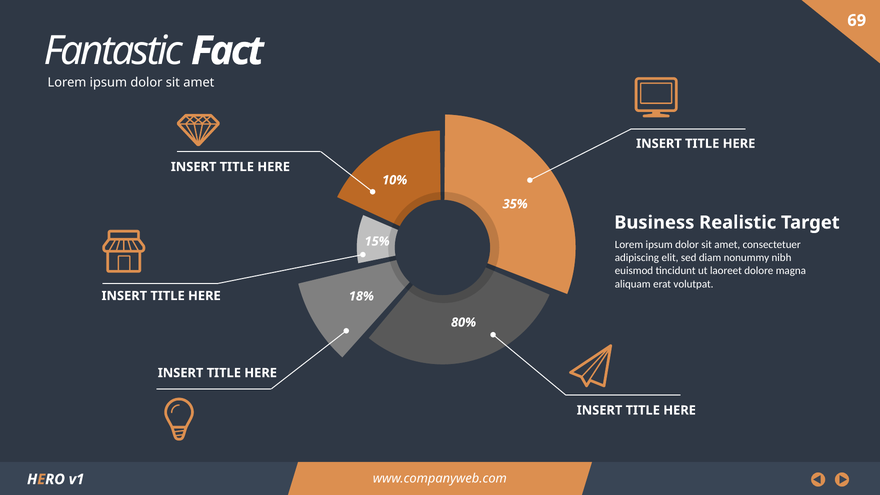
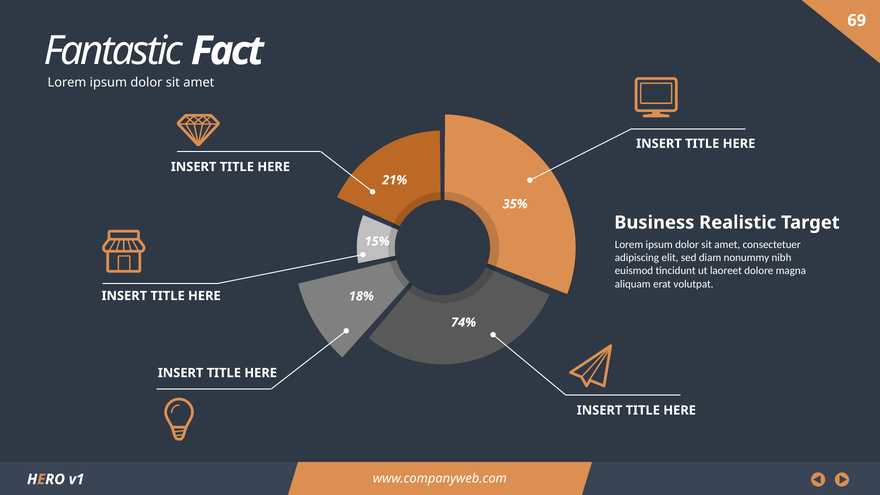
10%: 10% -> 21%
80%: 80% -> 74%
